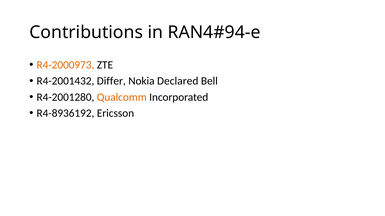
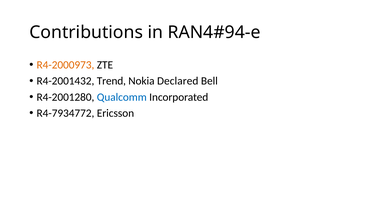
Differ: Differ -> Trend
Qualcomm colour: orange -> blue
R4-8936192: R4-8936192 -> R4-7934772
